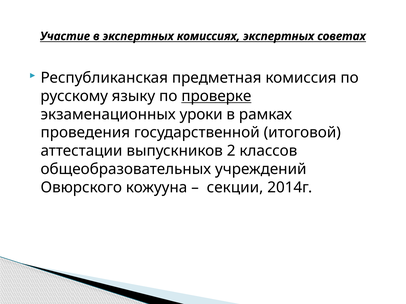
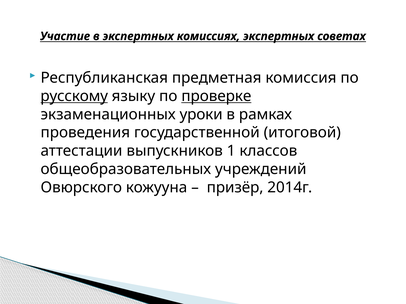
русскому underline: none -> present
2: 2 -> 1
секции: секции -> призёр
